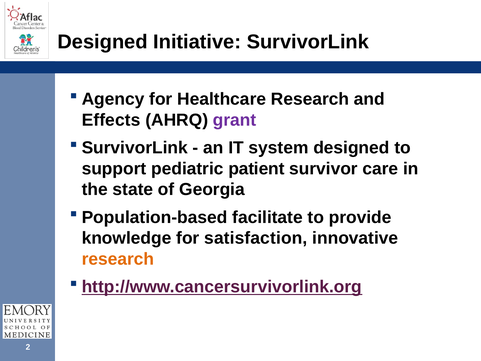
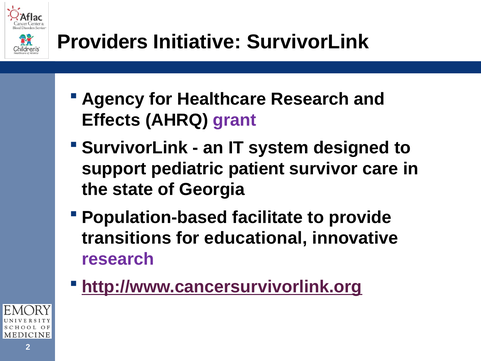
Designed at (103, 42): Designed -> Providers
knowledge: knowledge -> transitions
satisfaction: satisfaction -> educational
research at (118, 259) colour: orange -> purple
